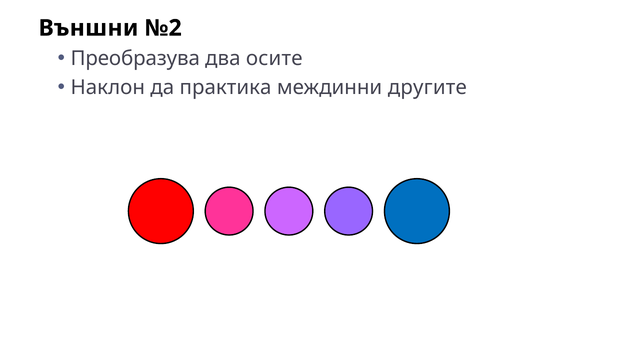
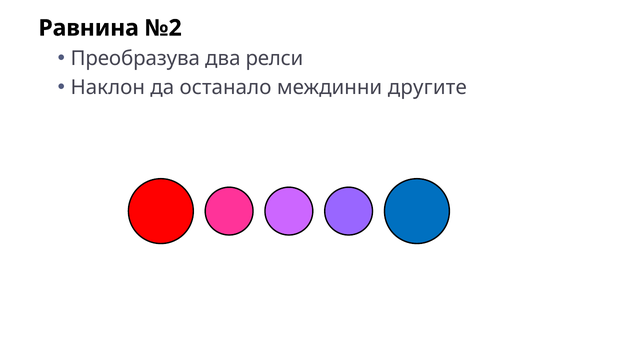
Външни: Външни -> Равнина
осите: осите -> релси
практика: практика -> останало
